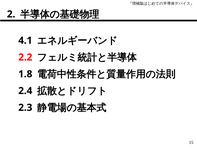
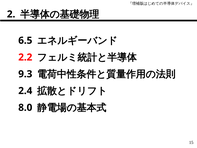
4.1: 4.1 -> 6.5
1.8: 1.8 -> 9.3
2.3: 2.3 -> 8.0
